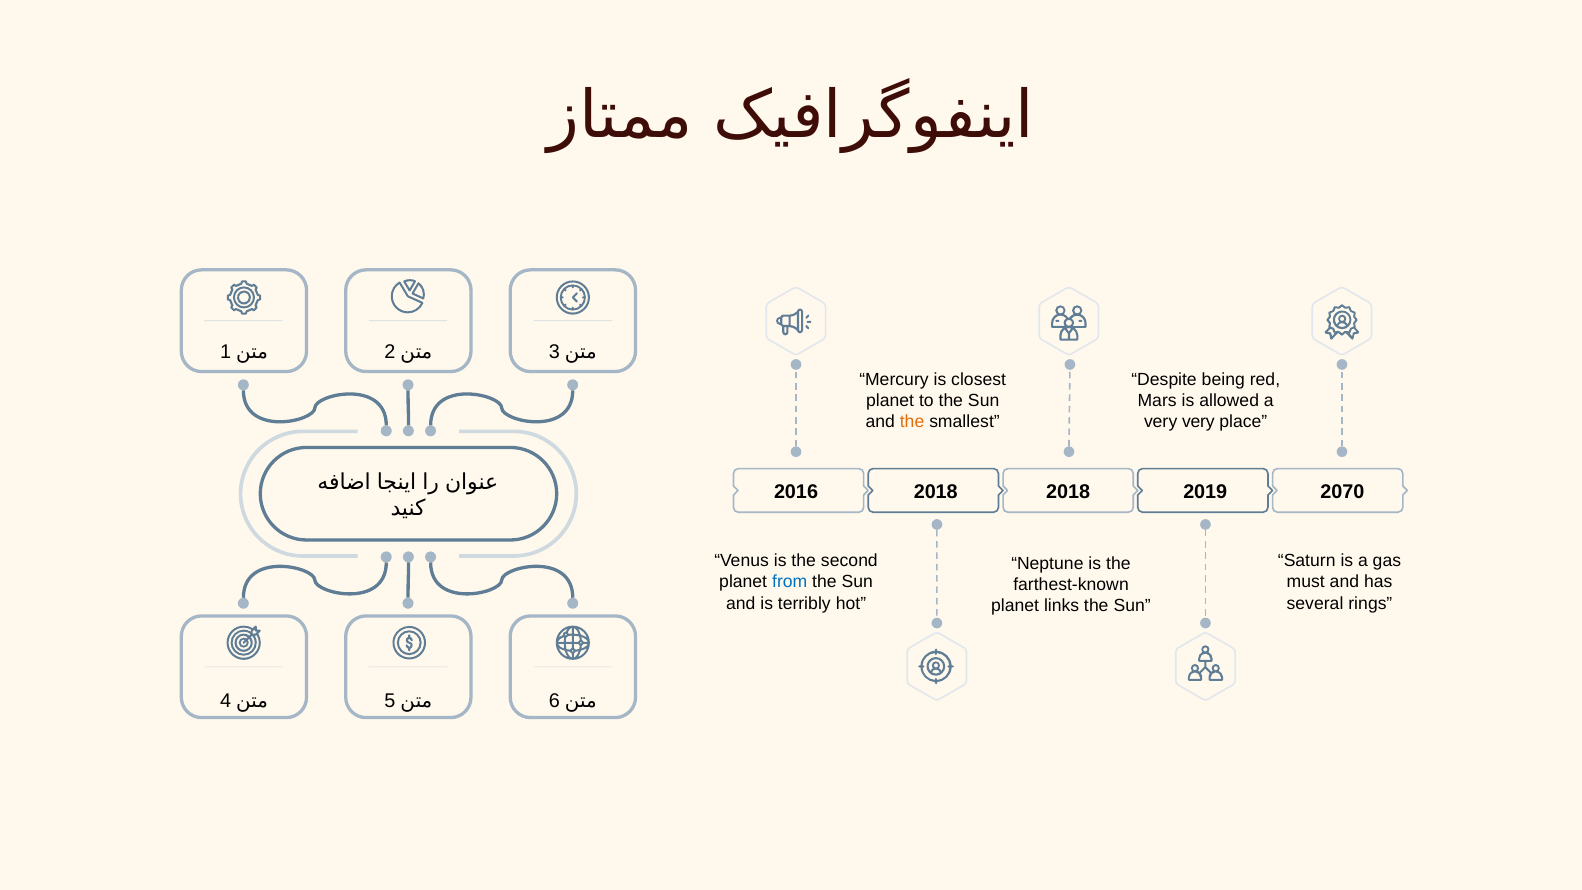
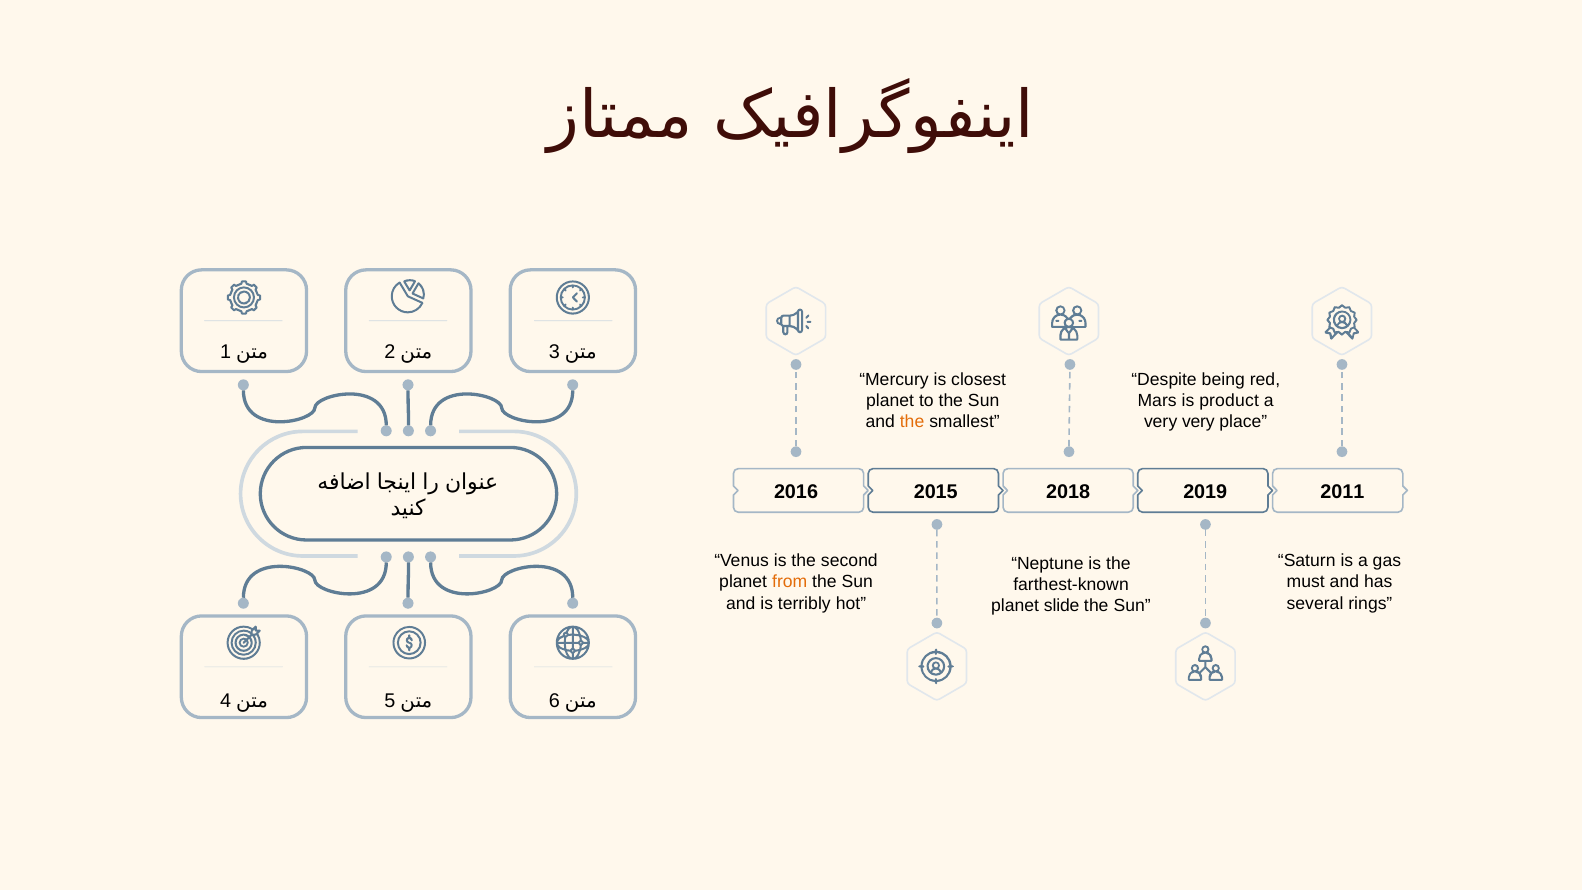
allowed: allowed -> product
2016 2018: 2018 -> 2015
2070: 2070 -> 2011
from colour: blue -> orange
links: links -> slide
